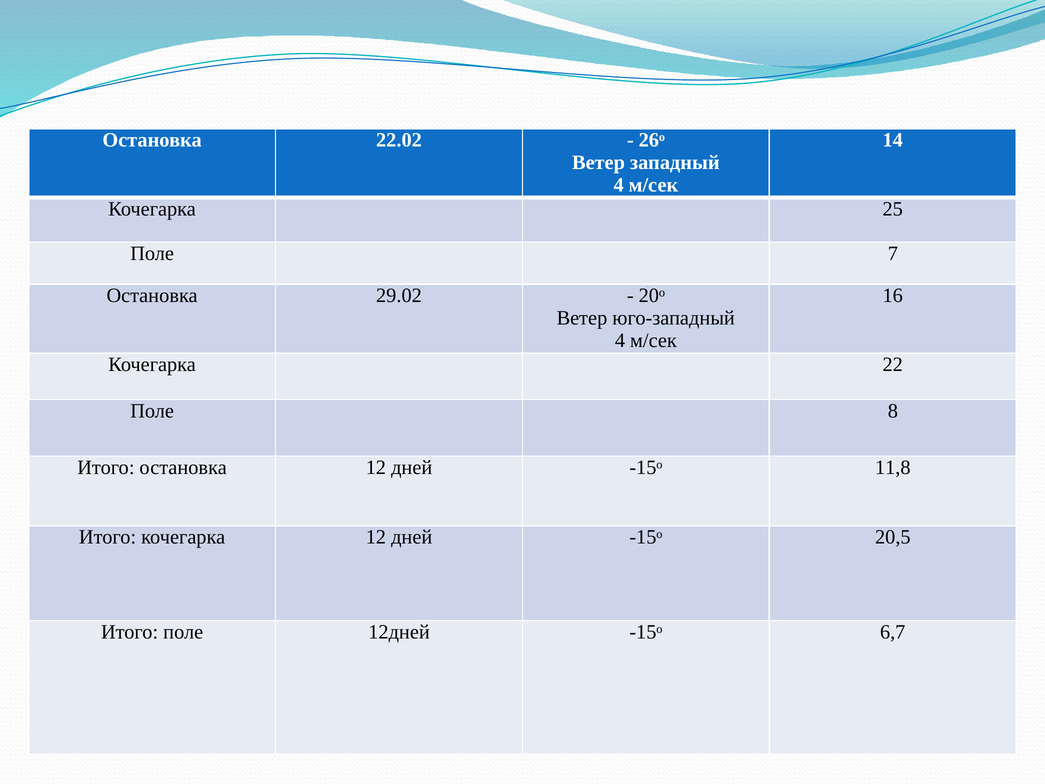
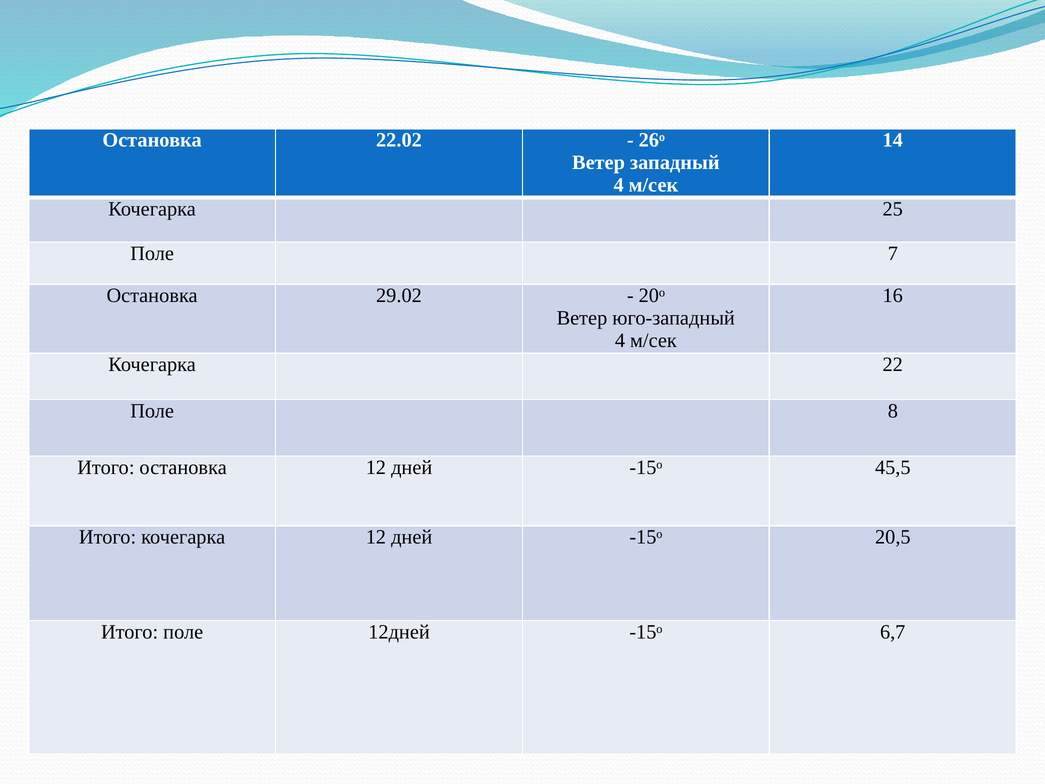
11,8: 11,8 -> 45,5
